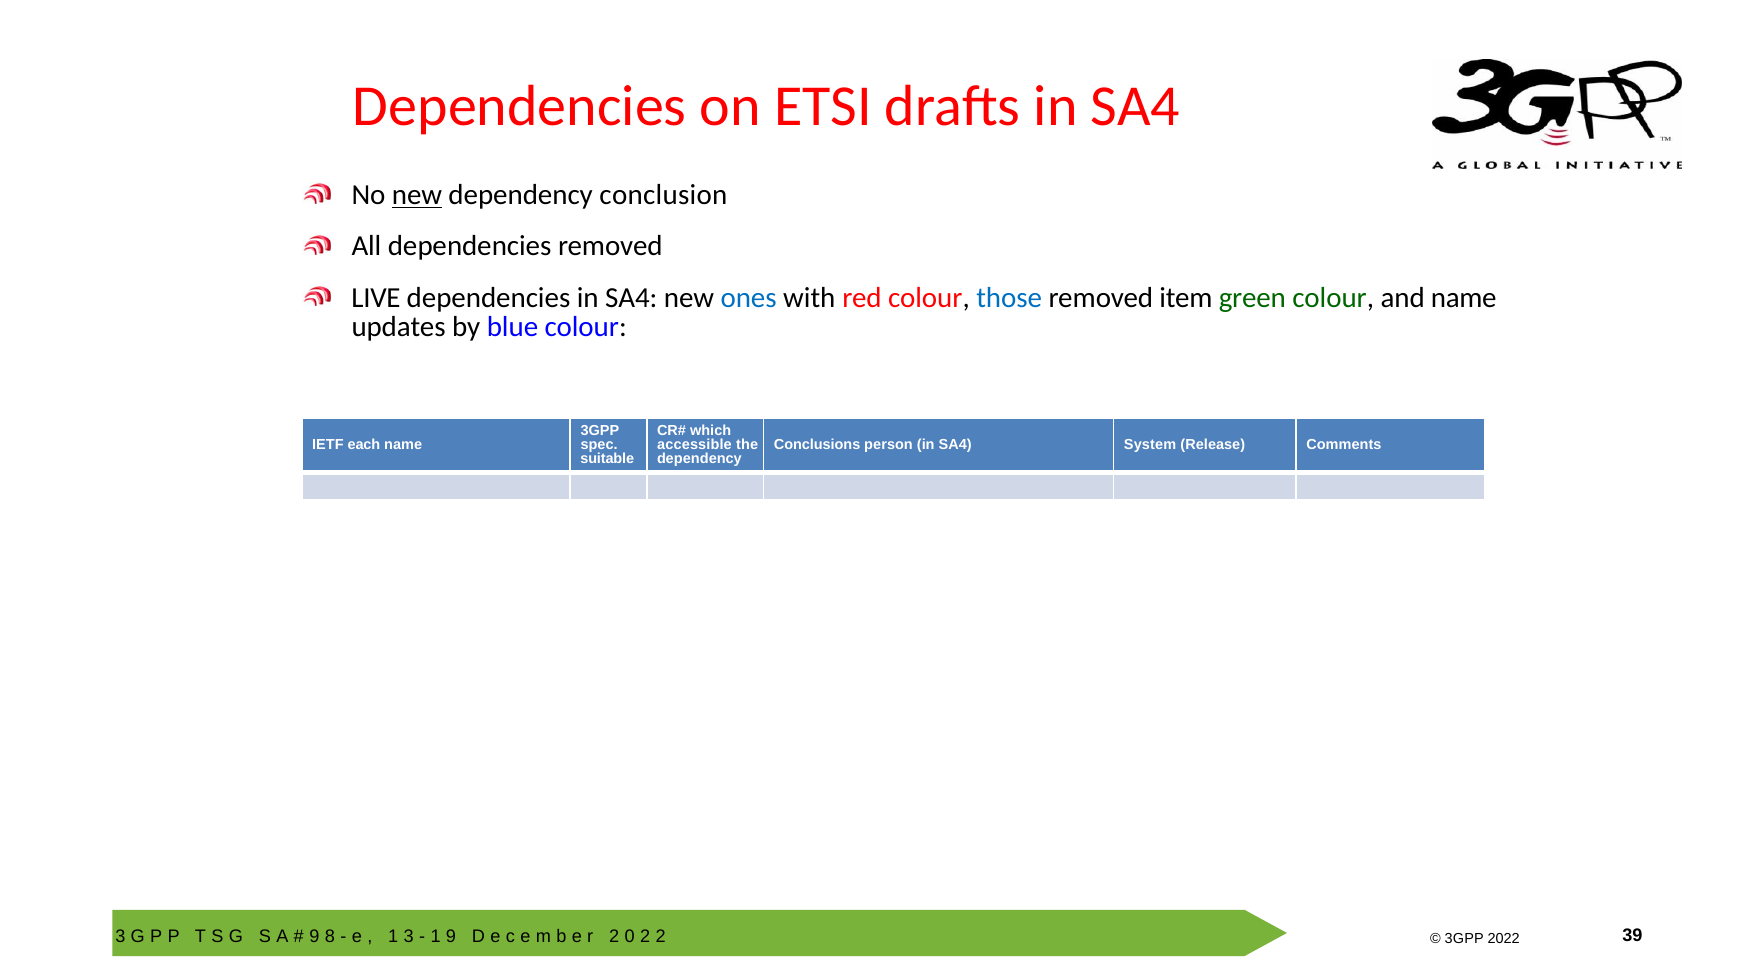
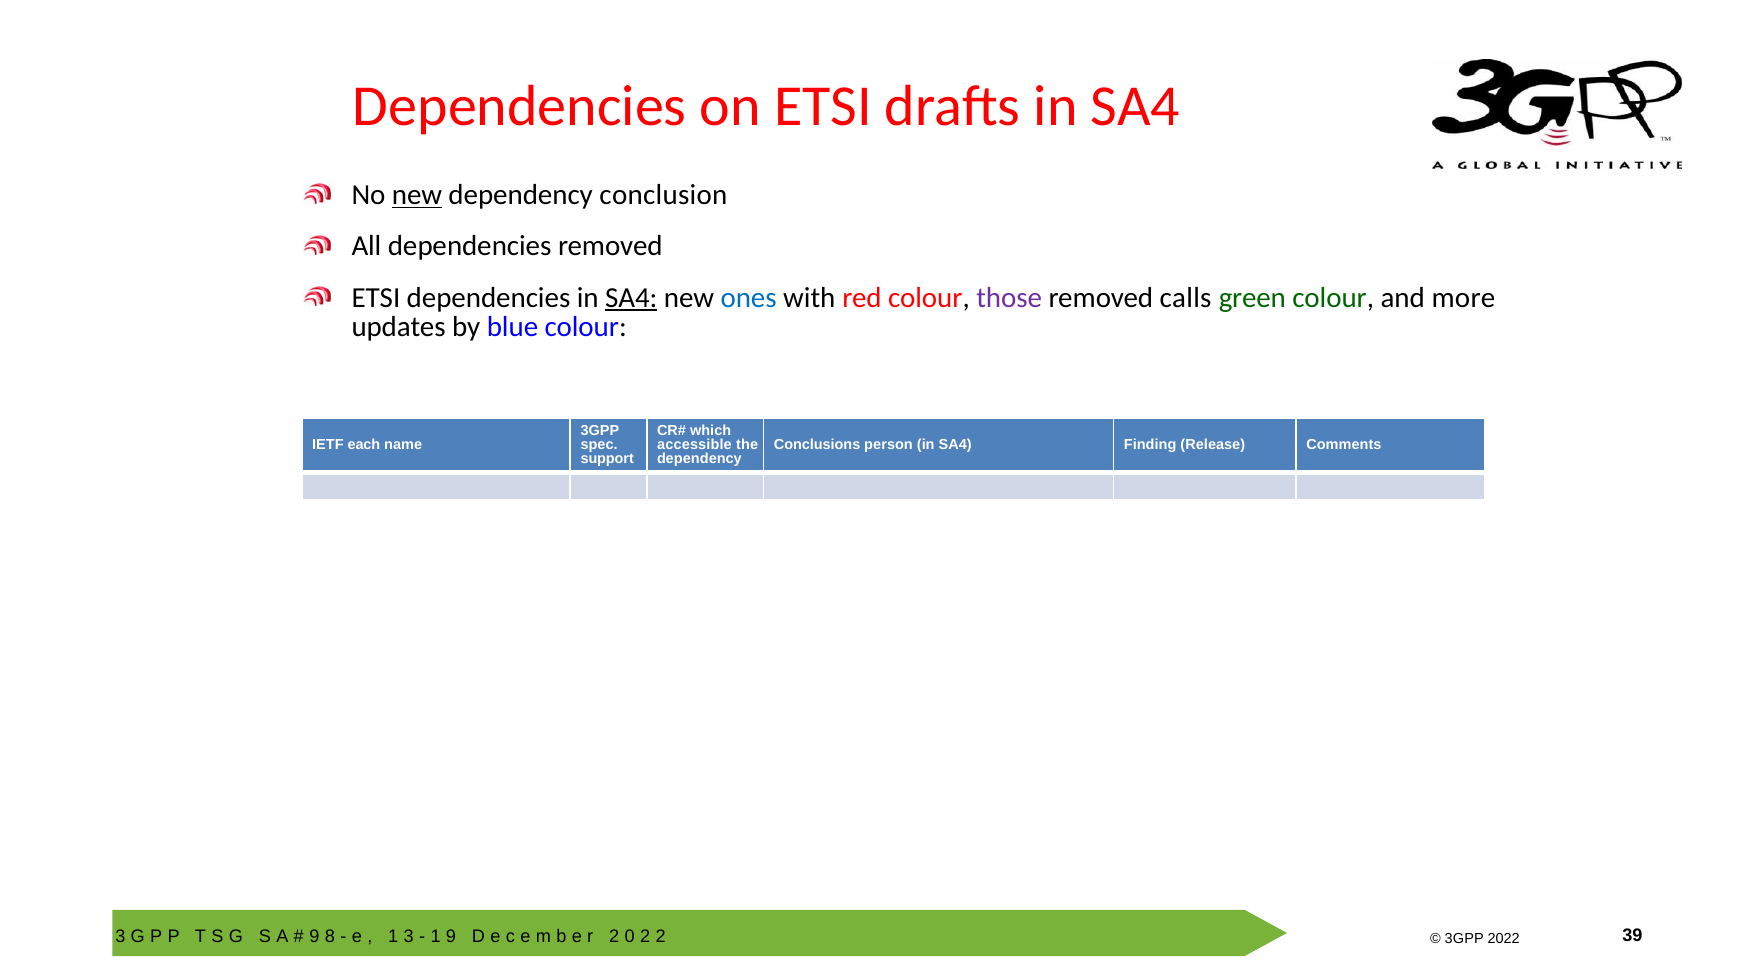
LIVE at (376, 298): LIVE -> ETSI
SA4 at (631, 298) underline: none -> present
those colour: blue -> purple
item: item -> calls
and name: name -> more
System: System -> Finding
suitable: suitable -> support
